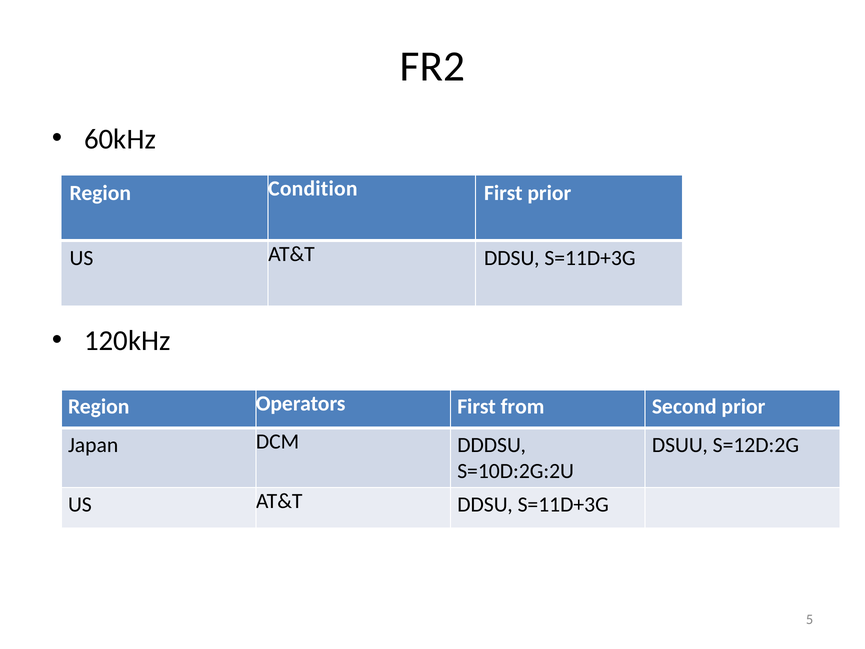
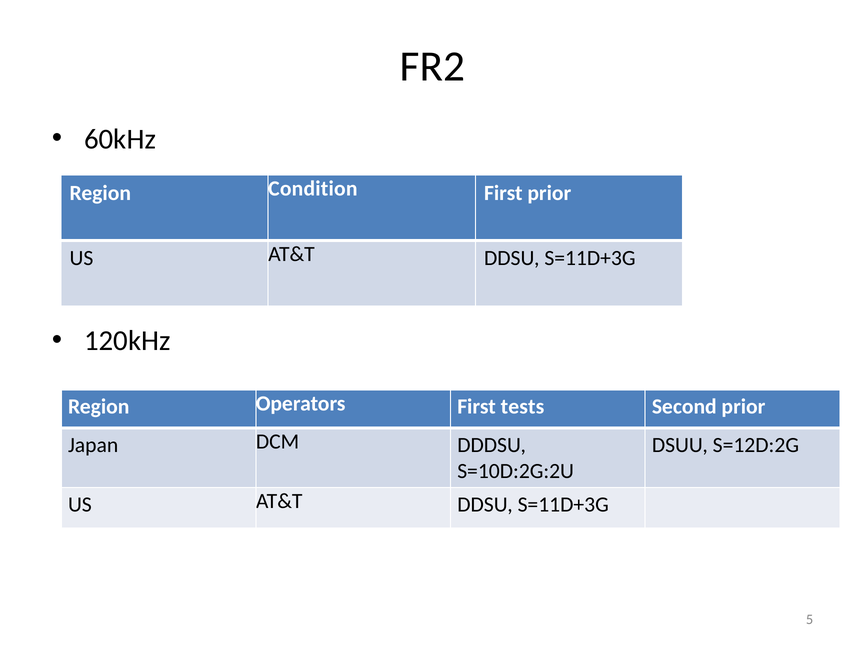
from: from -> tests
